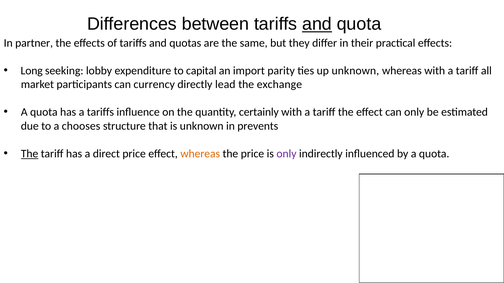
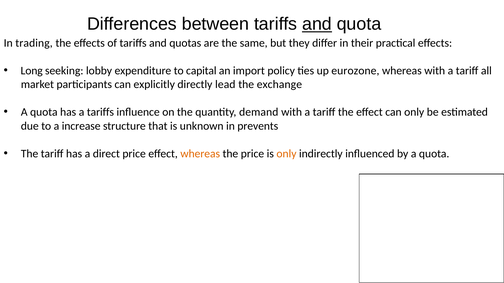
partner: partner -> trading
parity: parity -> policy
up unknown: unknown -> eurozone
currency: currency -> explicitly
certainly: certainly -> demand
chooses: chooses -> increase
The at (30, 154) underline: present -> none
only at (286, 154) colour: purple -> orange
